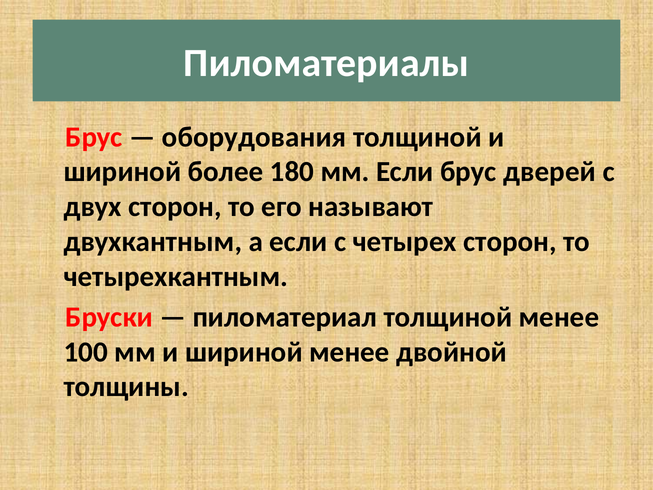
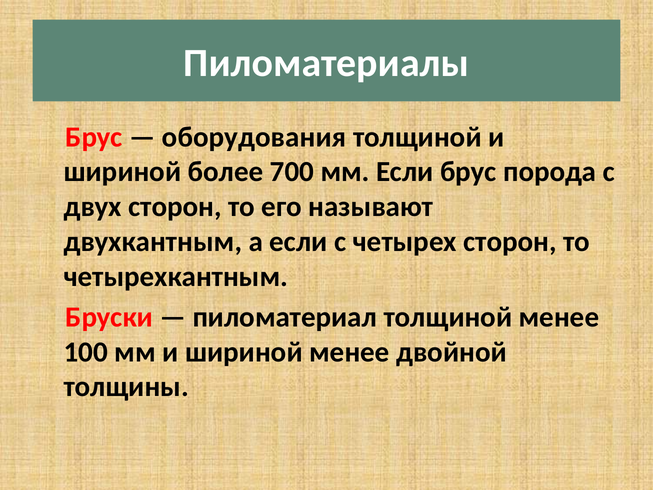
180: 180 -> 700
дверей: дверей -> порода
